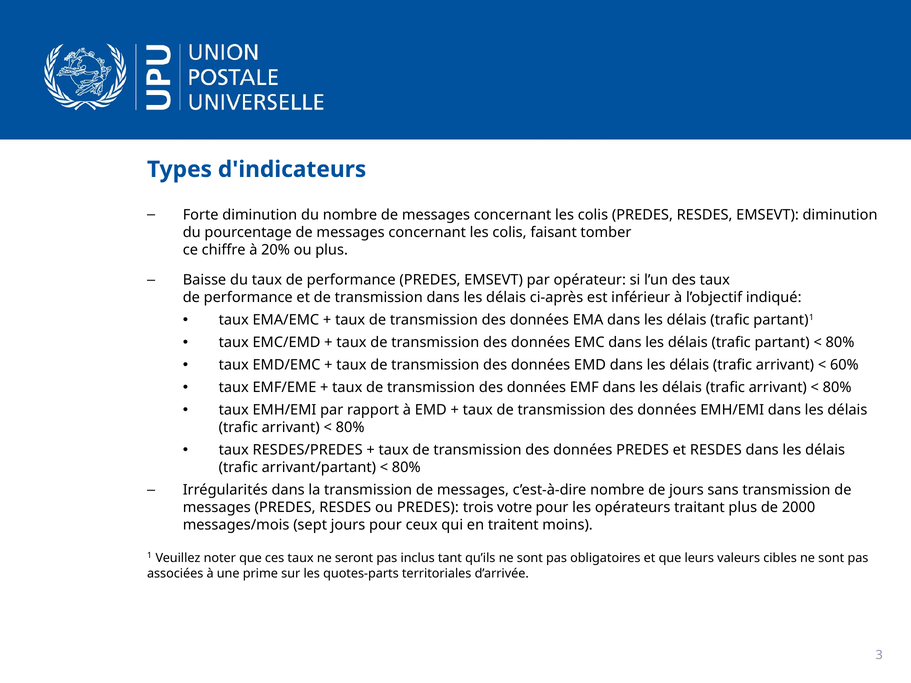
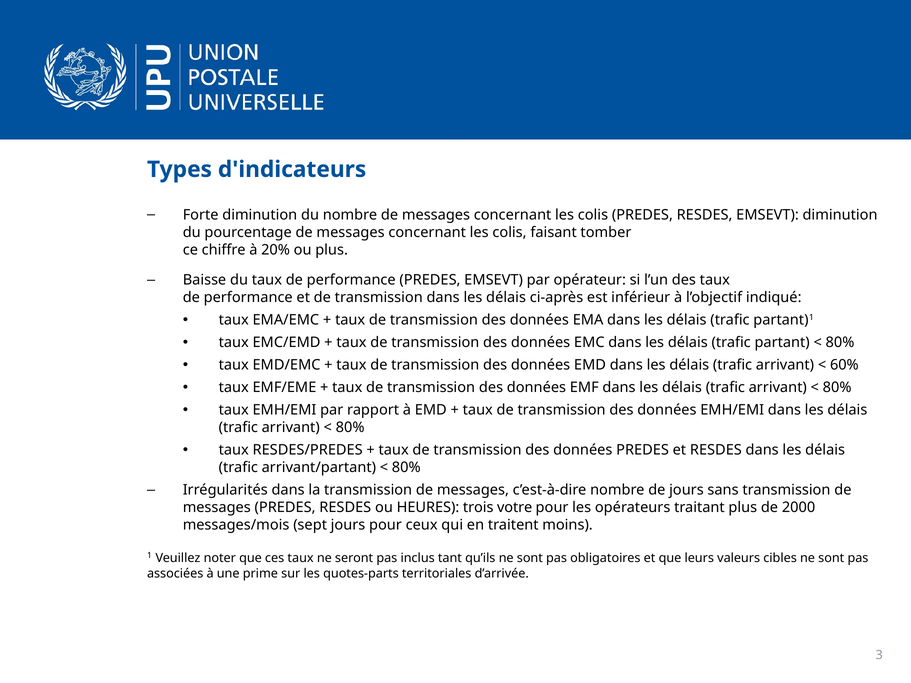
ou PREDES: PREDES -> HEURES
